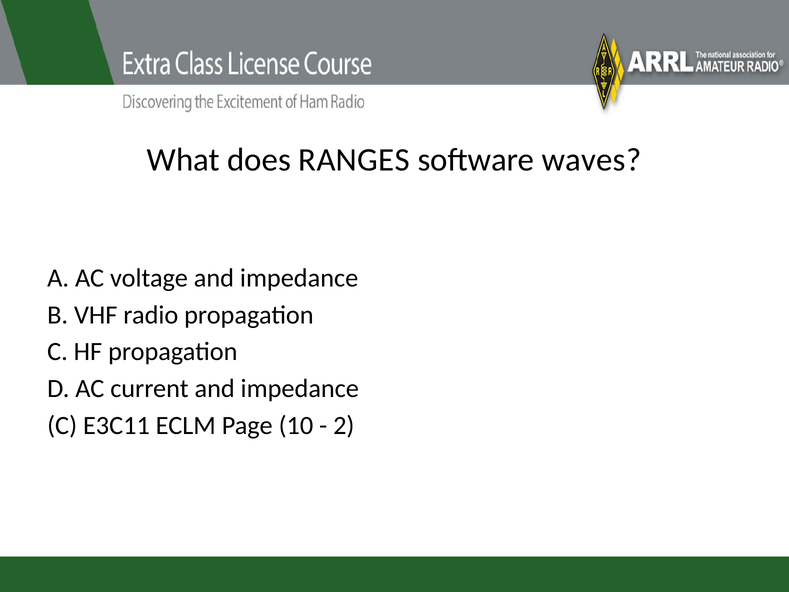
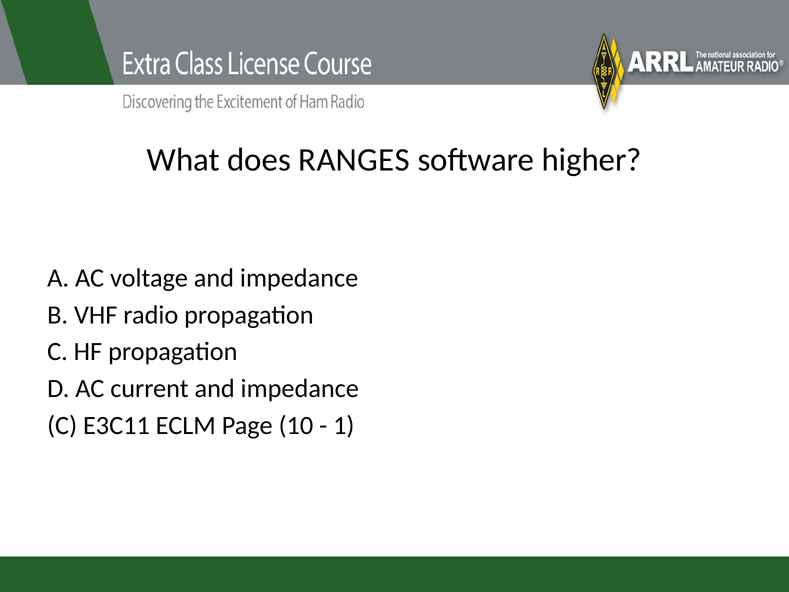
waves: waves -> higher
2: 2 -> 1
